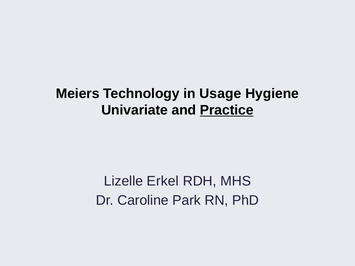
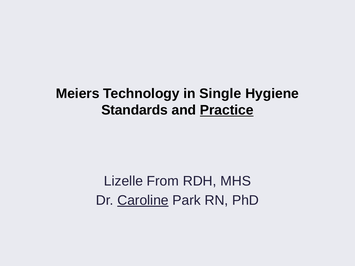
Usage: Usage -> Single
Univariate: Univariate -> Standards
Erkel: Erkel -> From
Caroline underline: none -> present
